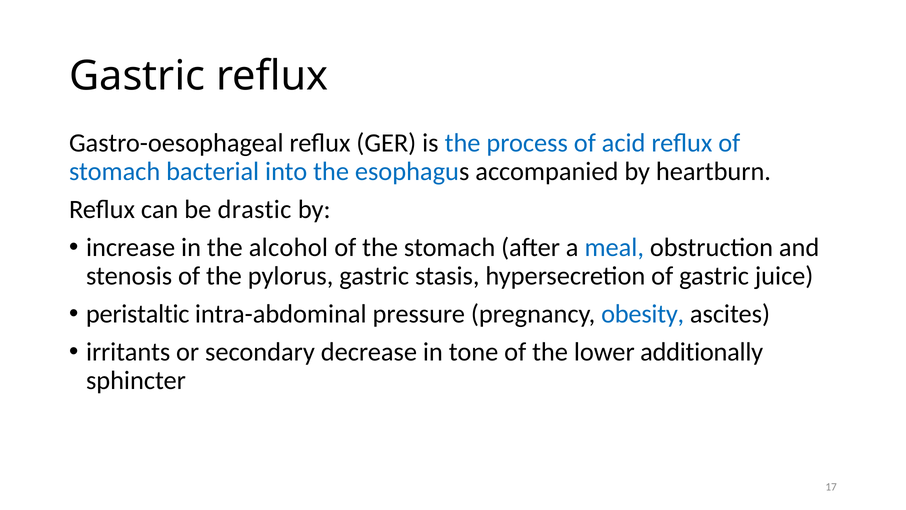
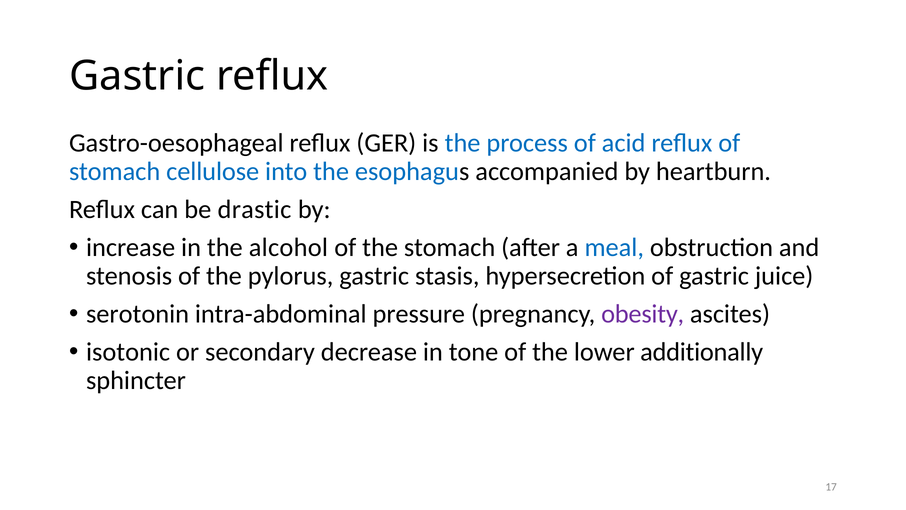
bacterial: bacterial -> cellulose
peristaltic: peristaltic -> serotonin
obesity colour: blue -> purple
irritants: irritants -> isotonic
